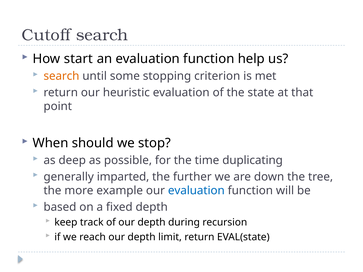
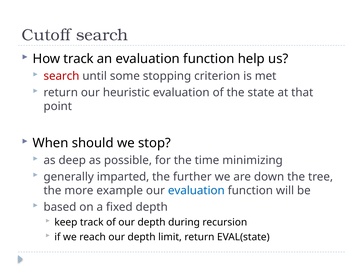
How start: start -> track
search at (61, 76) colour: orange -> red
duplicating: duplicating -> minimizing
